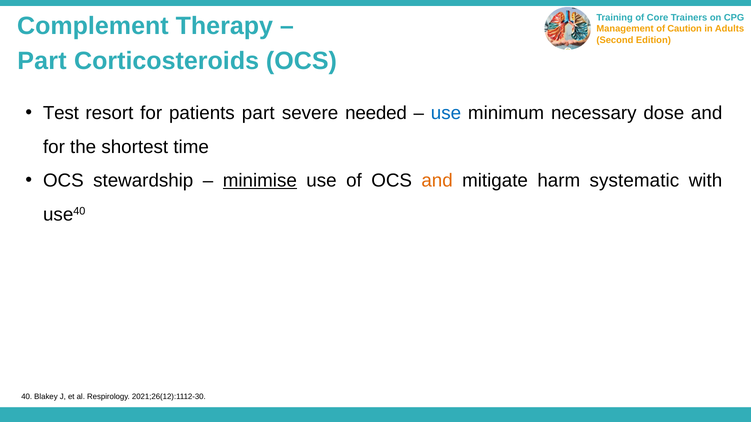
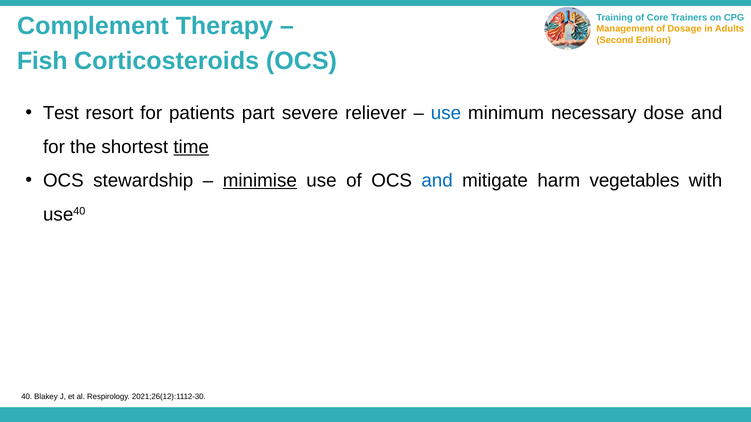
Caution: Caution -> Dosage
Part at (42, 61): Part -> Fish
needed: needed -> reliever
time underline: none -> present
and at (437, 181) colour: orange -> blue
systematic: systematic -> vegetables
